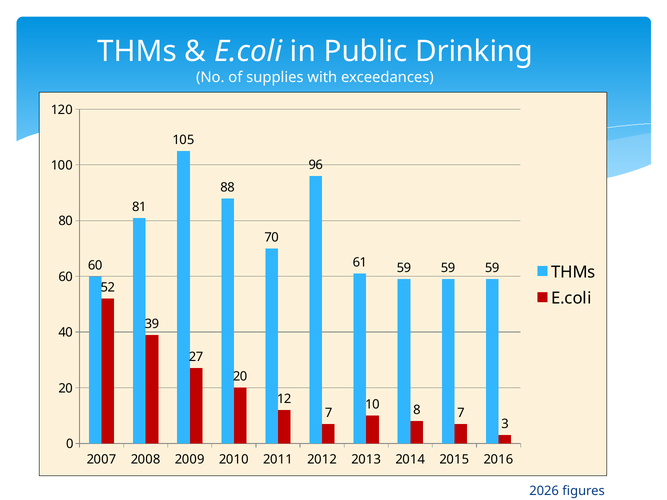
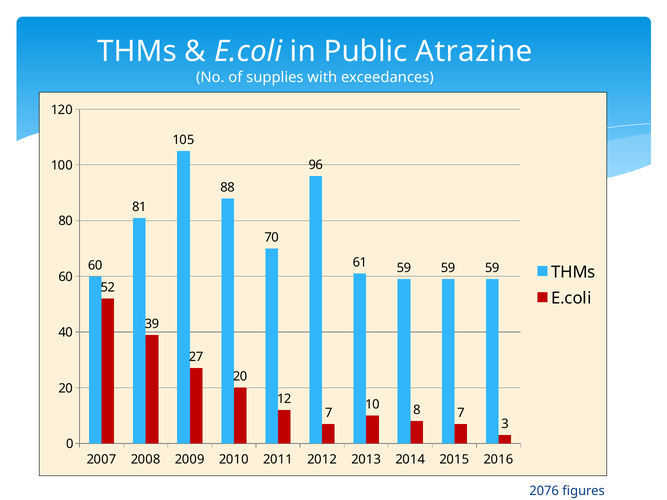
Drinking: Drinking -> Atrazine
2026: 2026 -> 2076
